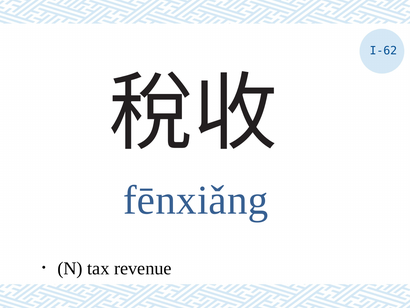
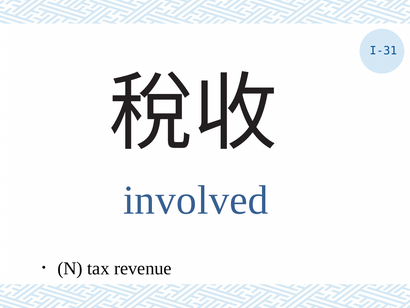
I-62: I-62 -> I-31
fēnxiǎng: fēnxiǎng -> involved
